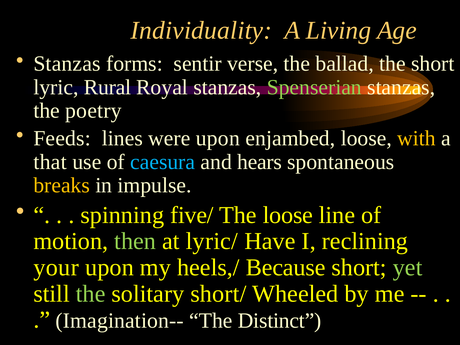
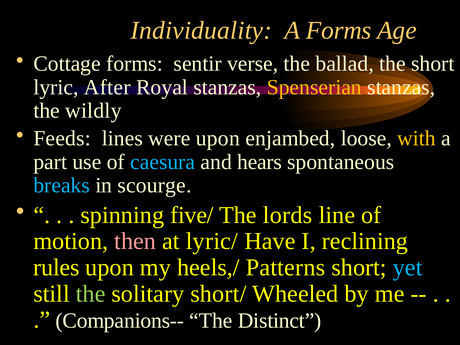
A Living: Living -> Forms
Stanzas at (67, 64): Stanzas -> Cottage
Rural: Rural -> After
Spenserian colour: light green -> yellow
poetry: poetry -> wildly
that: that -> part
breaks colour: yellow -> light blue
impulse: impulse -> scourge
The loose: loose -> lords
then colour: light green -> pink
your: your -> rules
Because: Because -> Patterns
yet colour: light green -> light blue
Imagination--: Imagination-- -> Companions--
